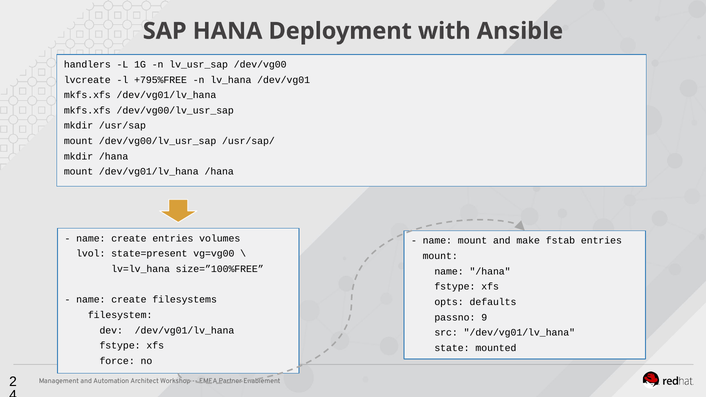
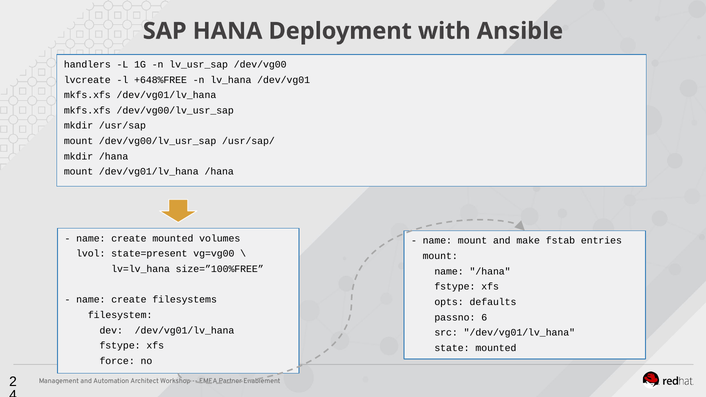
+795%FREE: +795%FREE -> +648%FREE
create entries: entries -> mounted
9: 9 -> 6
